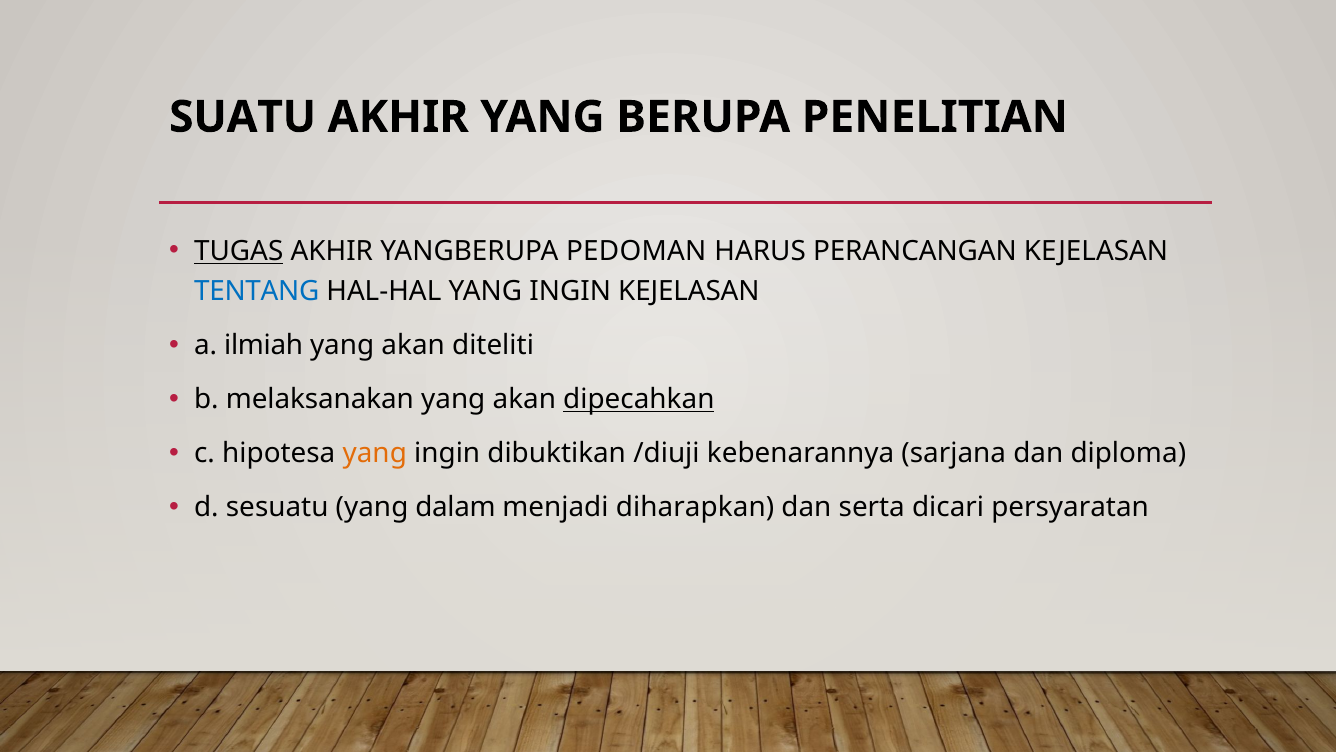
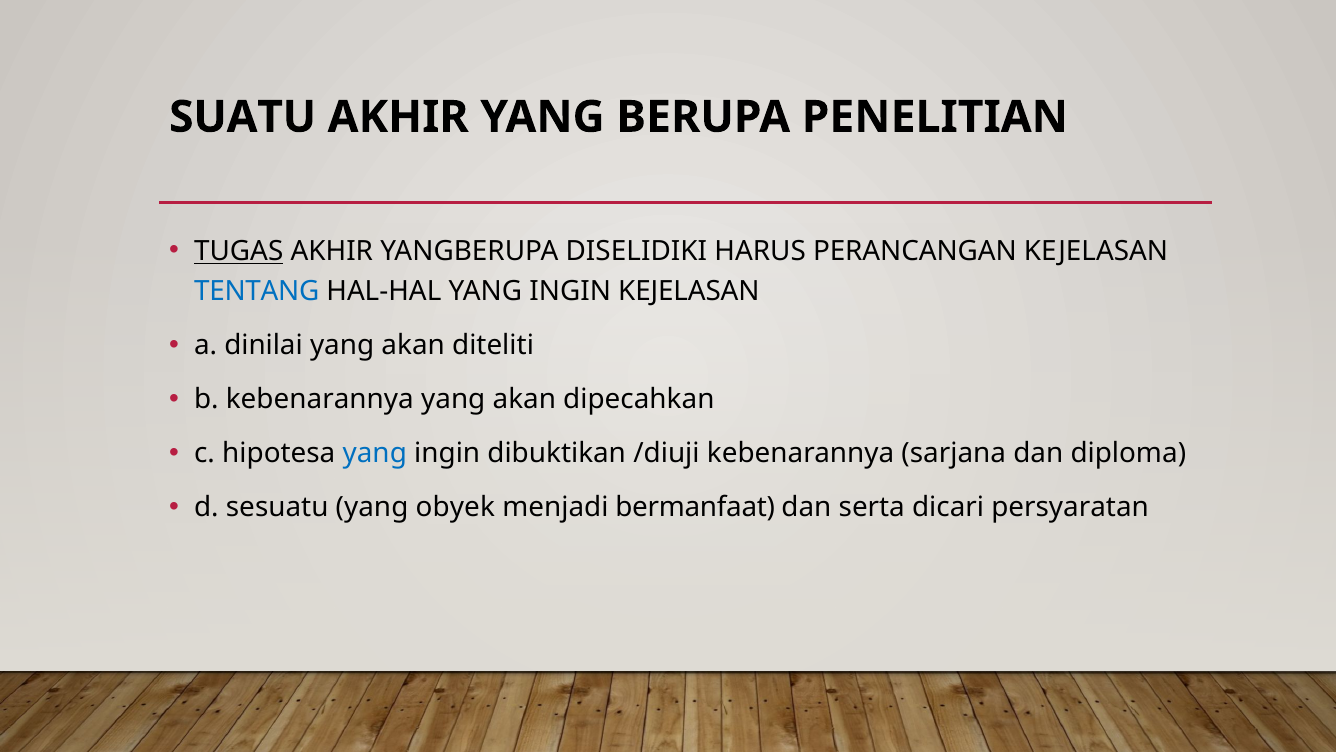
PEDOMAN: PEDOMAN -> DISELIDIKI
ilmiah: ilmiah -> dinilai
b melaksanakan: melaksanakan -> kebenarannya
dipecahkan underline: present -> none
yang at (375, 453) colour: orange -> blue
dalam: dalam -> obyek
diharapkan: diharapkan -> bermanfaat
